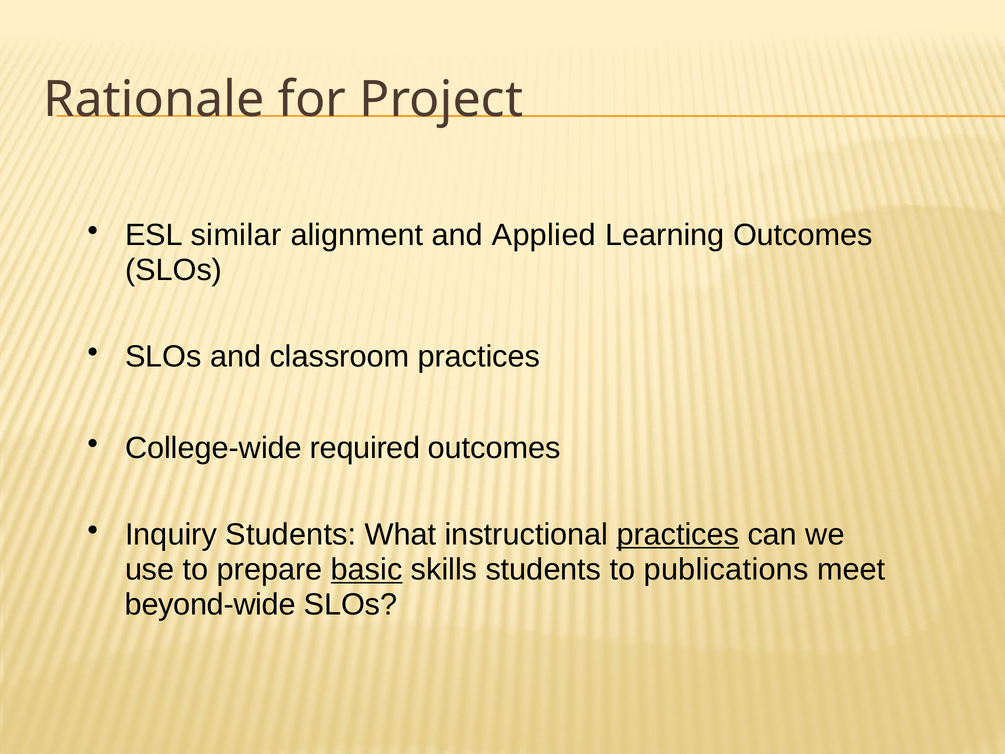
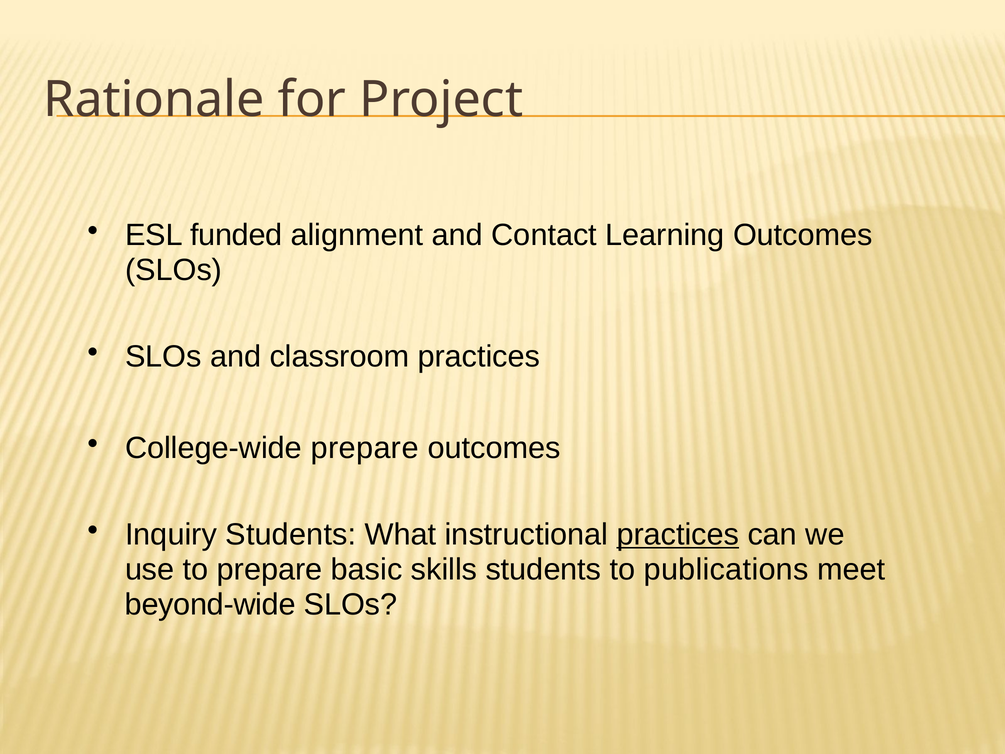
similar: similar -> funded
Applied: Applied -> Contact
College-wide required: required -> prepare
basic underline: present -> none
